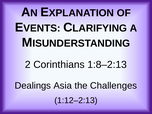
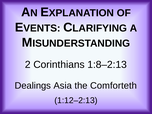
Challenges: Challenges -> Comforteth
